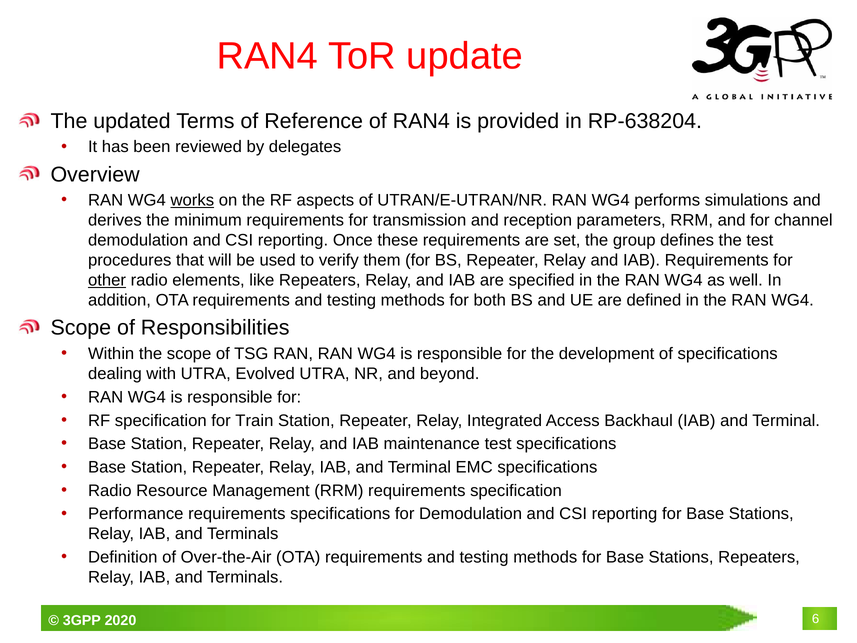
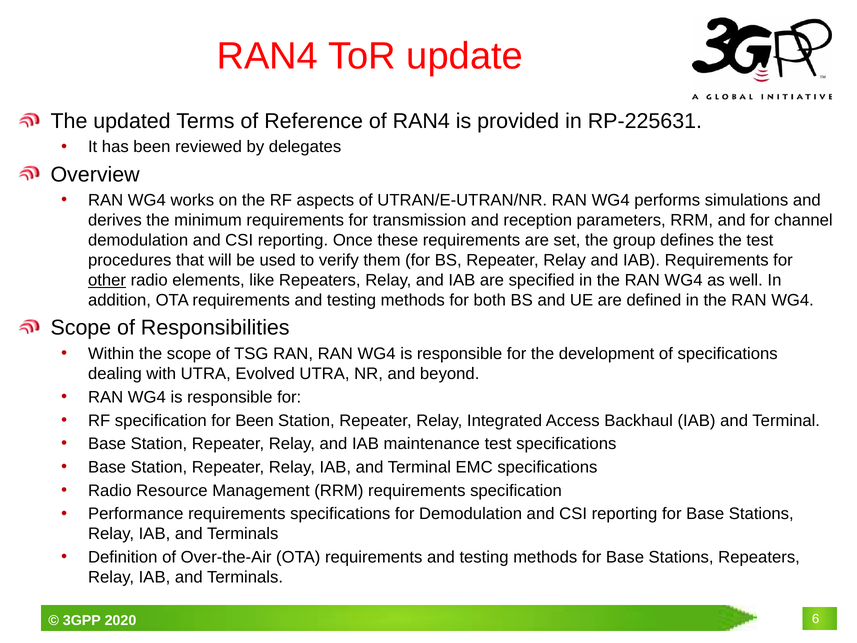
RP-638204: RP-638204 -> RP-225631
works underline: present -> none
for Train: Train -> Been
